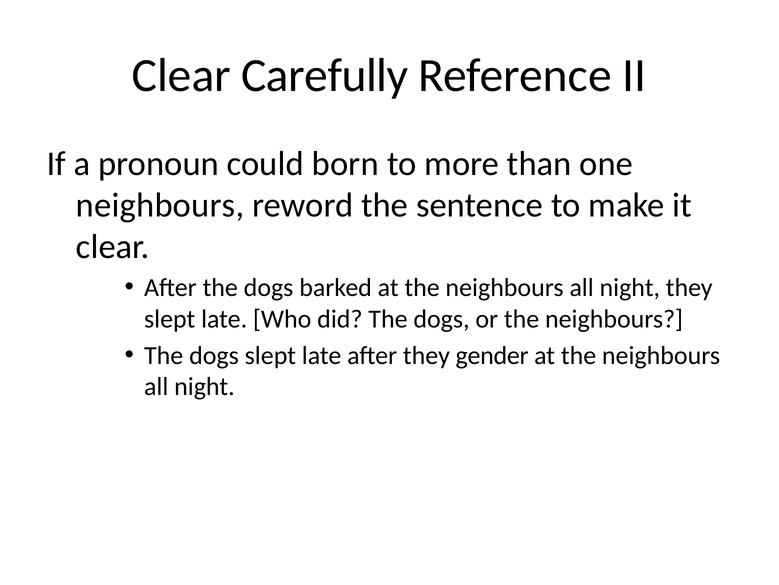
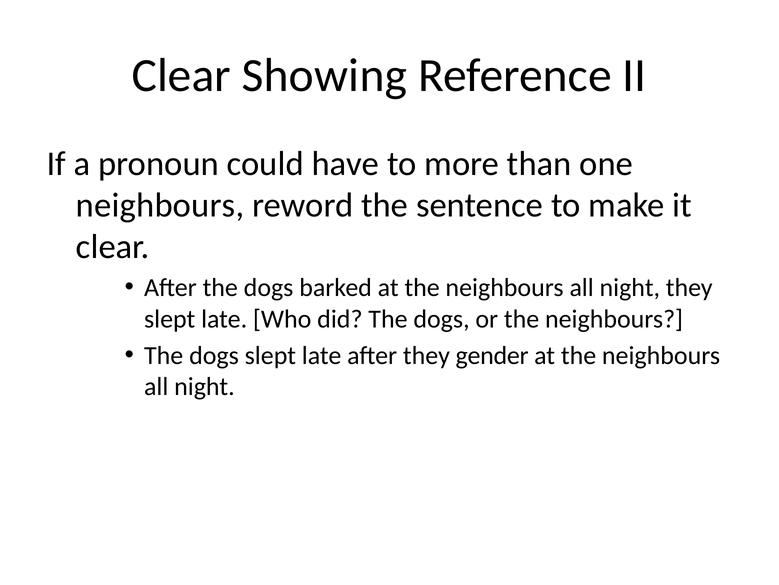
Carefully: Carefully -> Showing
born: born -> have
